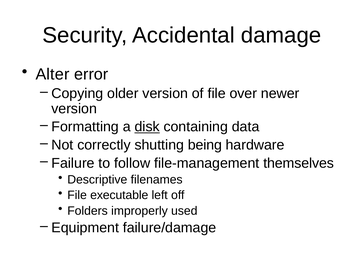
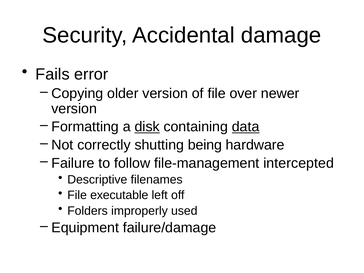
Alter: Alter -> Fails
data underline: none -> present
themselves: themselves -> intercepted
